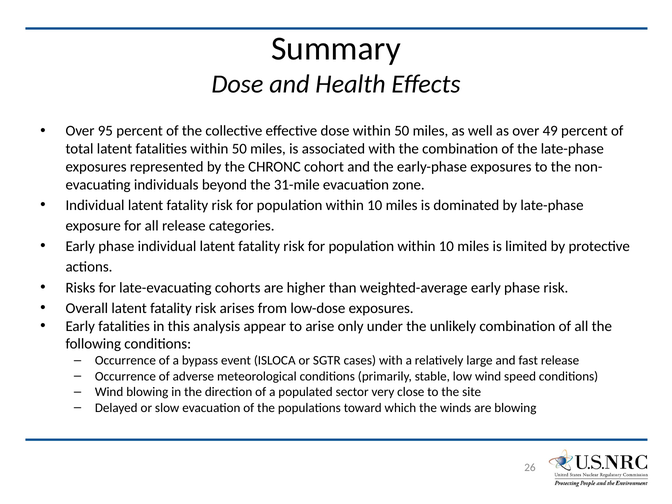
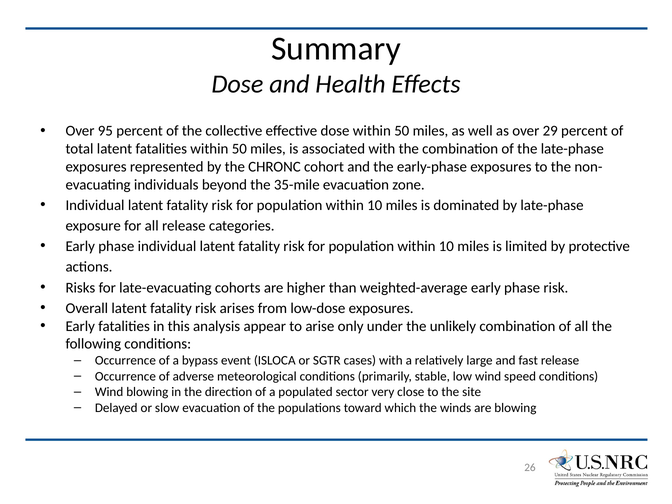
49: 49 -> 29
31-mile: 31-mile -> 35-mile
